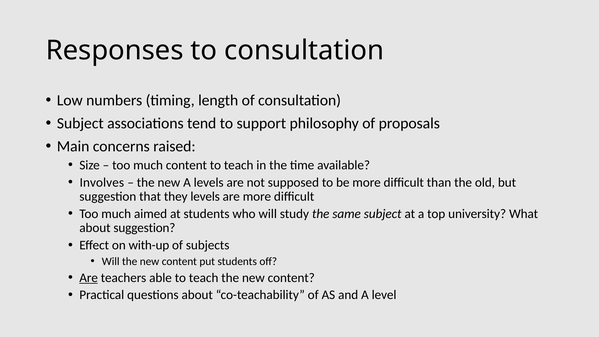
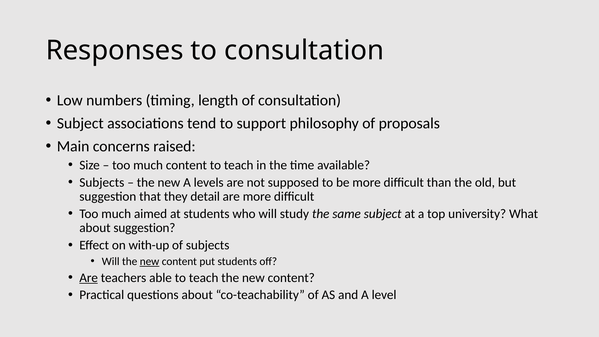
Involves at (102, 182): Involves -> Subjects
they levels: levels -> detail
new at (150, 261) underline: none -> present
